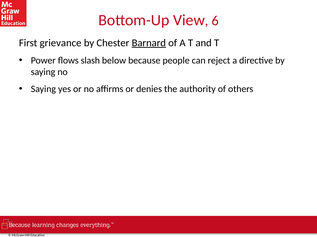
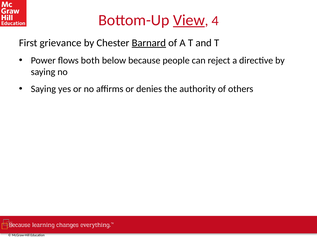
View underline: none -> present
6: 6 -> 4
slash: slash -> both
